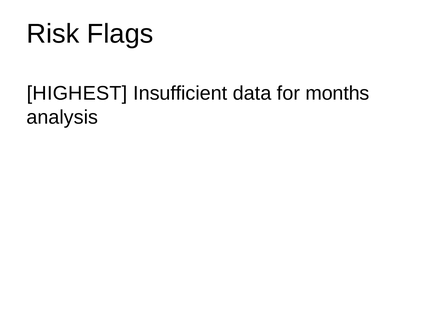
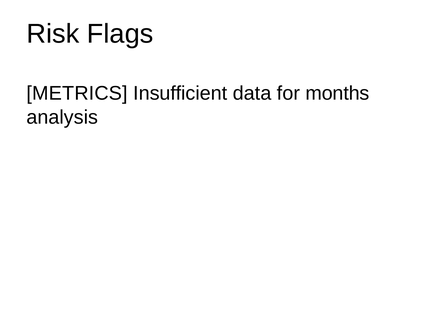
HIGHEST: HIGHEST -> METRICS
